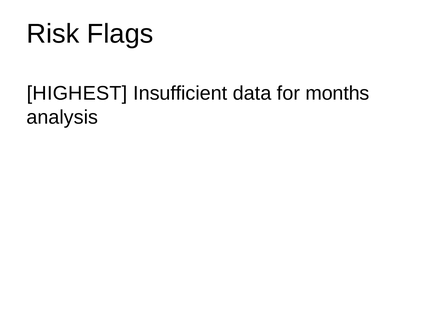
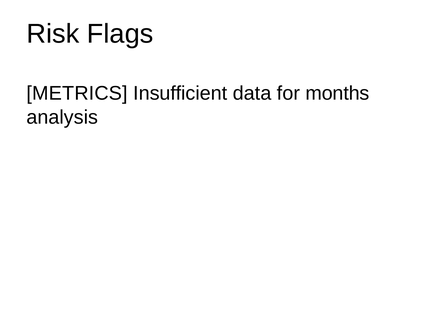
HIGHEST: HIGHEST -> METRICS
